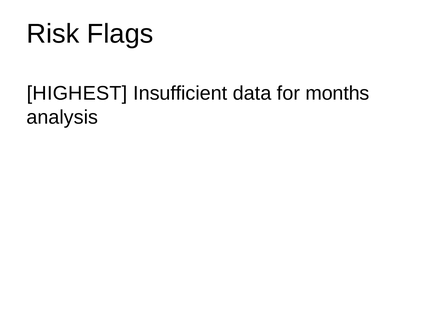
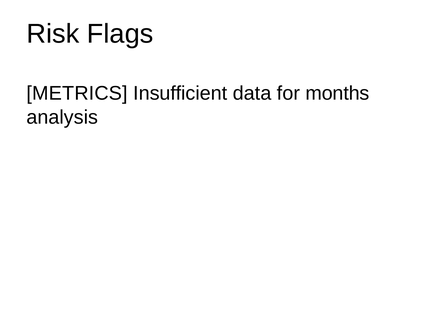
HIGHEST: HIGHEST -> METRICS
